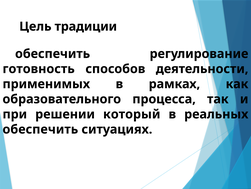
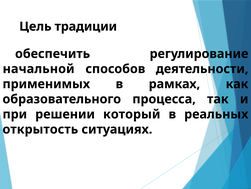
готовность: готовность -> начальной
обеспечить at (40, 129): обеспечить -> открытость
